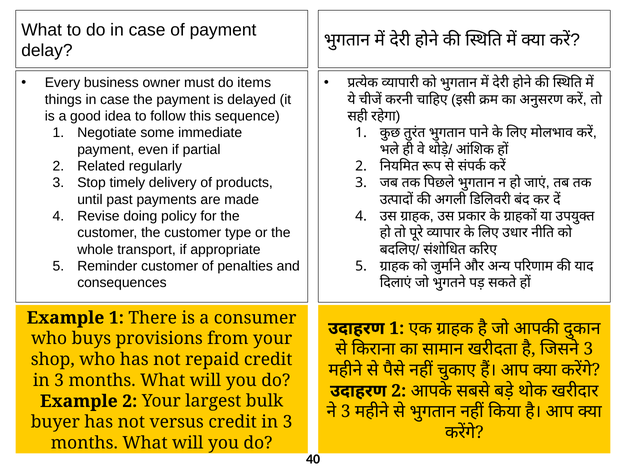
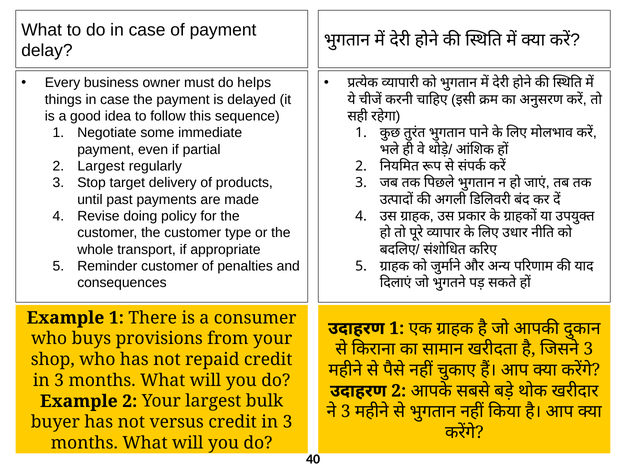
items: items -> helps
2 Related: Related -> Largest
timely: timely -> target
